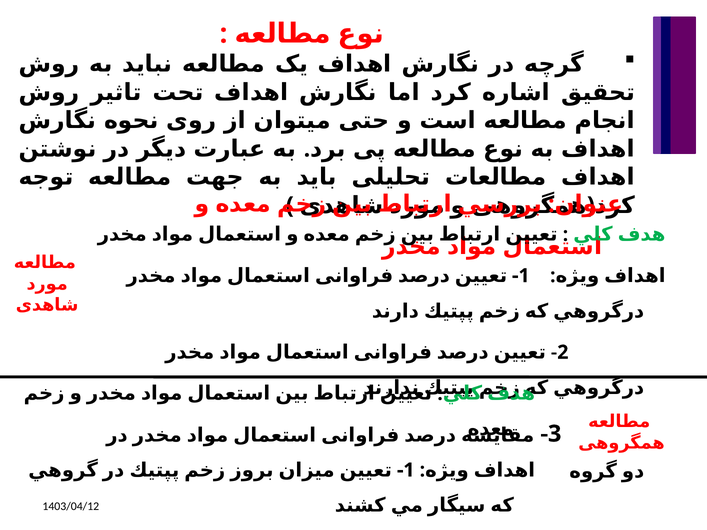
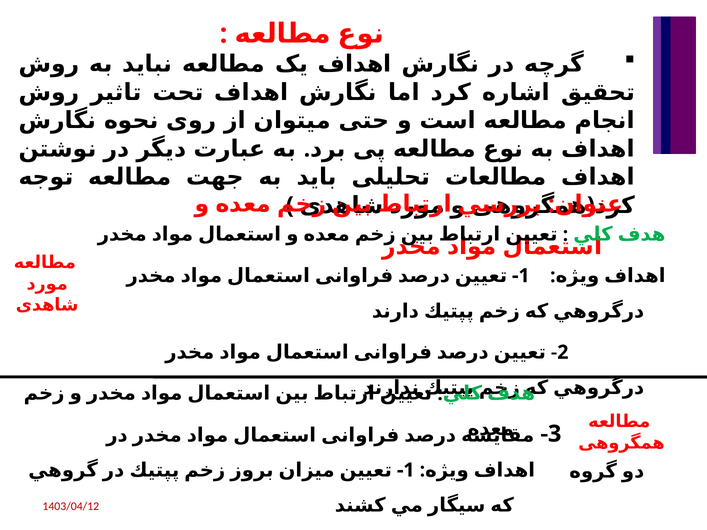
1403/04/12 colour: black -> red
